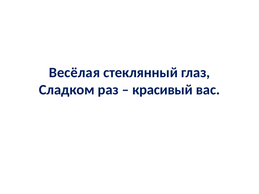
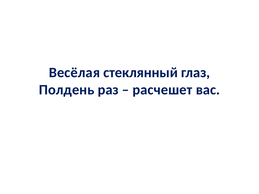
Сладком: Сладком -> Полдень
красивый: красивый -> расчешет
